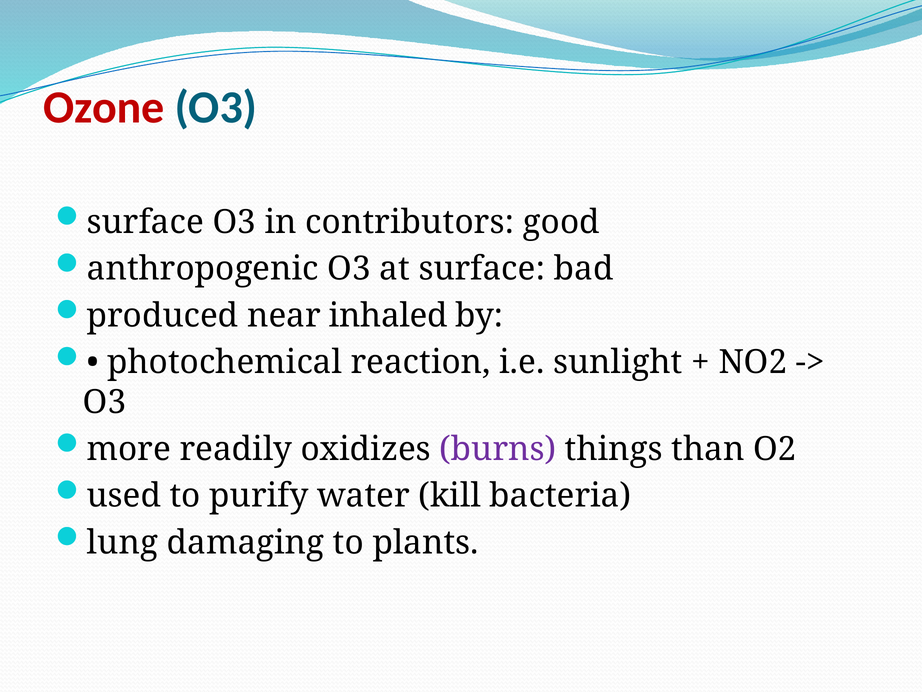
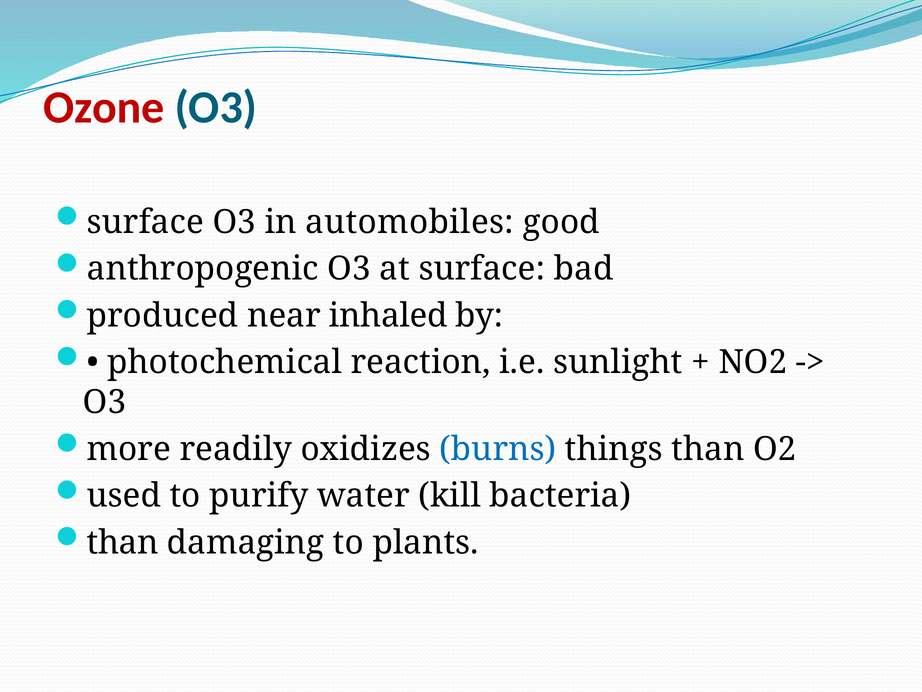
contributors: contributors -> automobiles
burns colour: purple -> blue
lung at (122, 542): lung -> than
